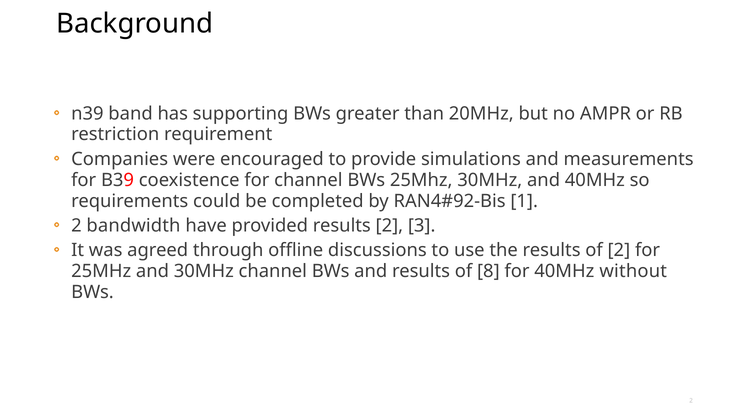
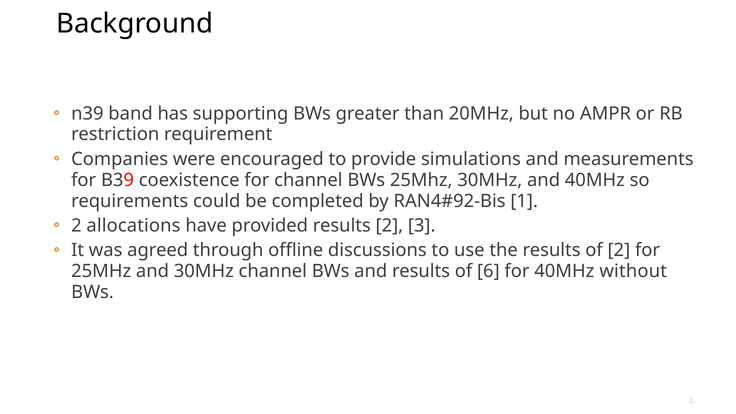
bandwidth: bandwidth -> allocations
8: 8 -> 6
